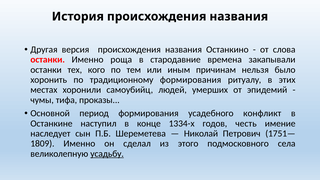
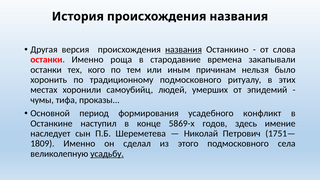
названия at (183, 50) underline: none -> present
традиционному формирования: формирования -> подмосковного
1334-х: 1334-х -> 5869-х
честь: честь -> здесь
